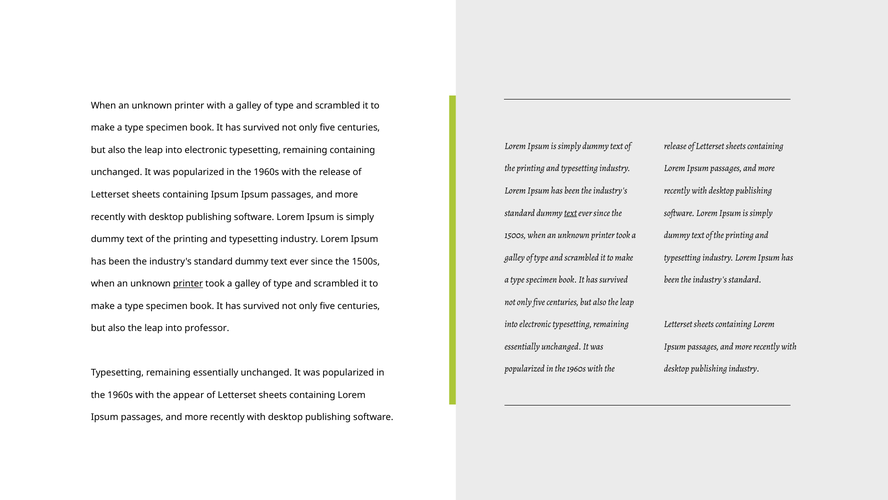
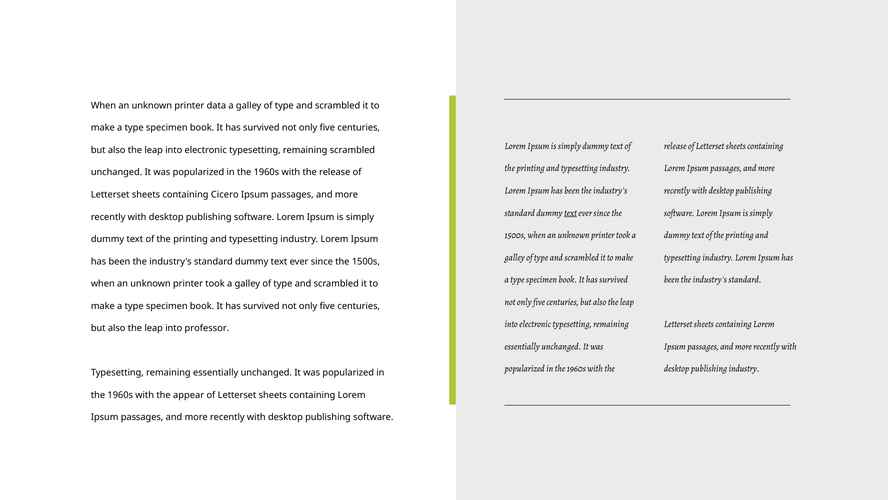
printer with: with -> data
remaining containing: containing -> scrambled
containing Ipsum: Ipsum -> Cicero
printer at (188, 283) underline: present -> none
